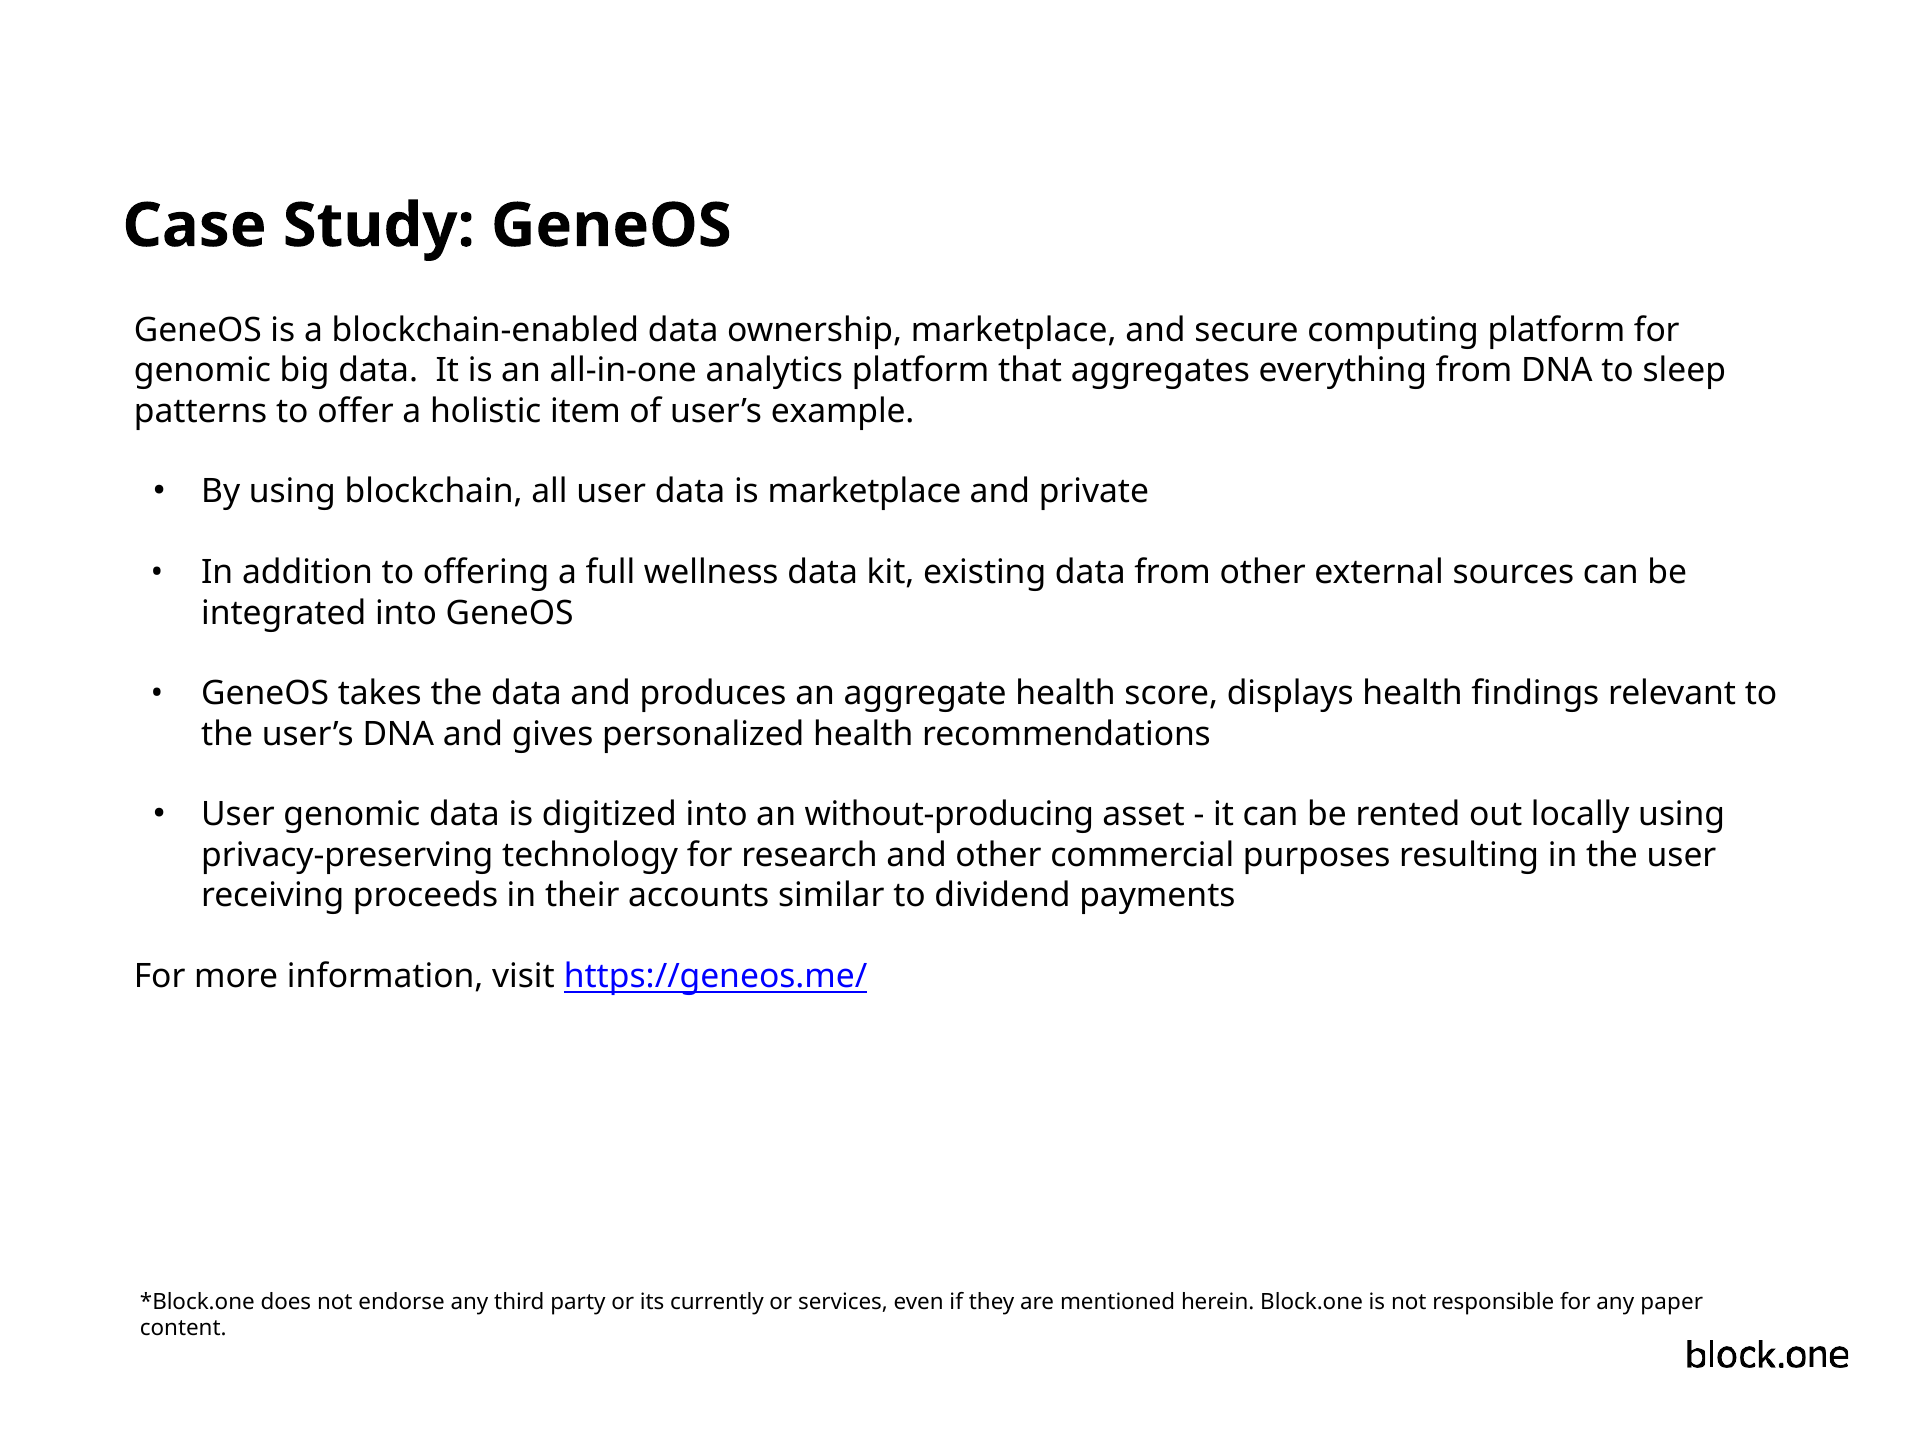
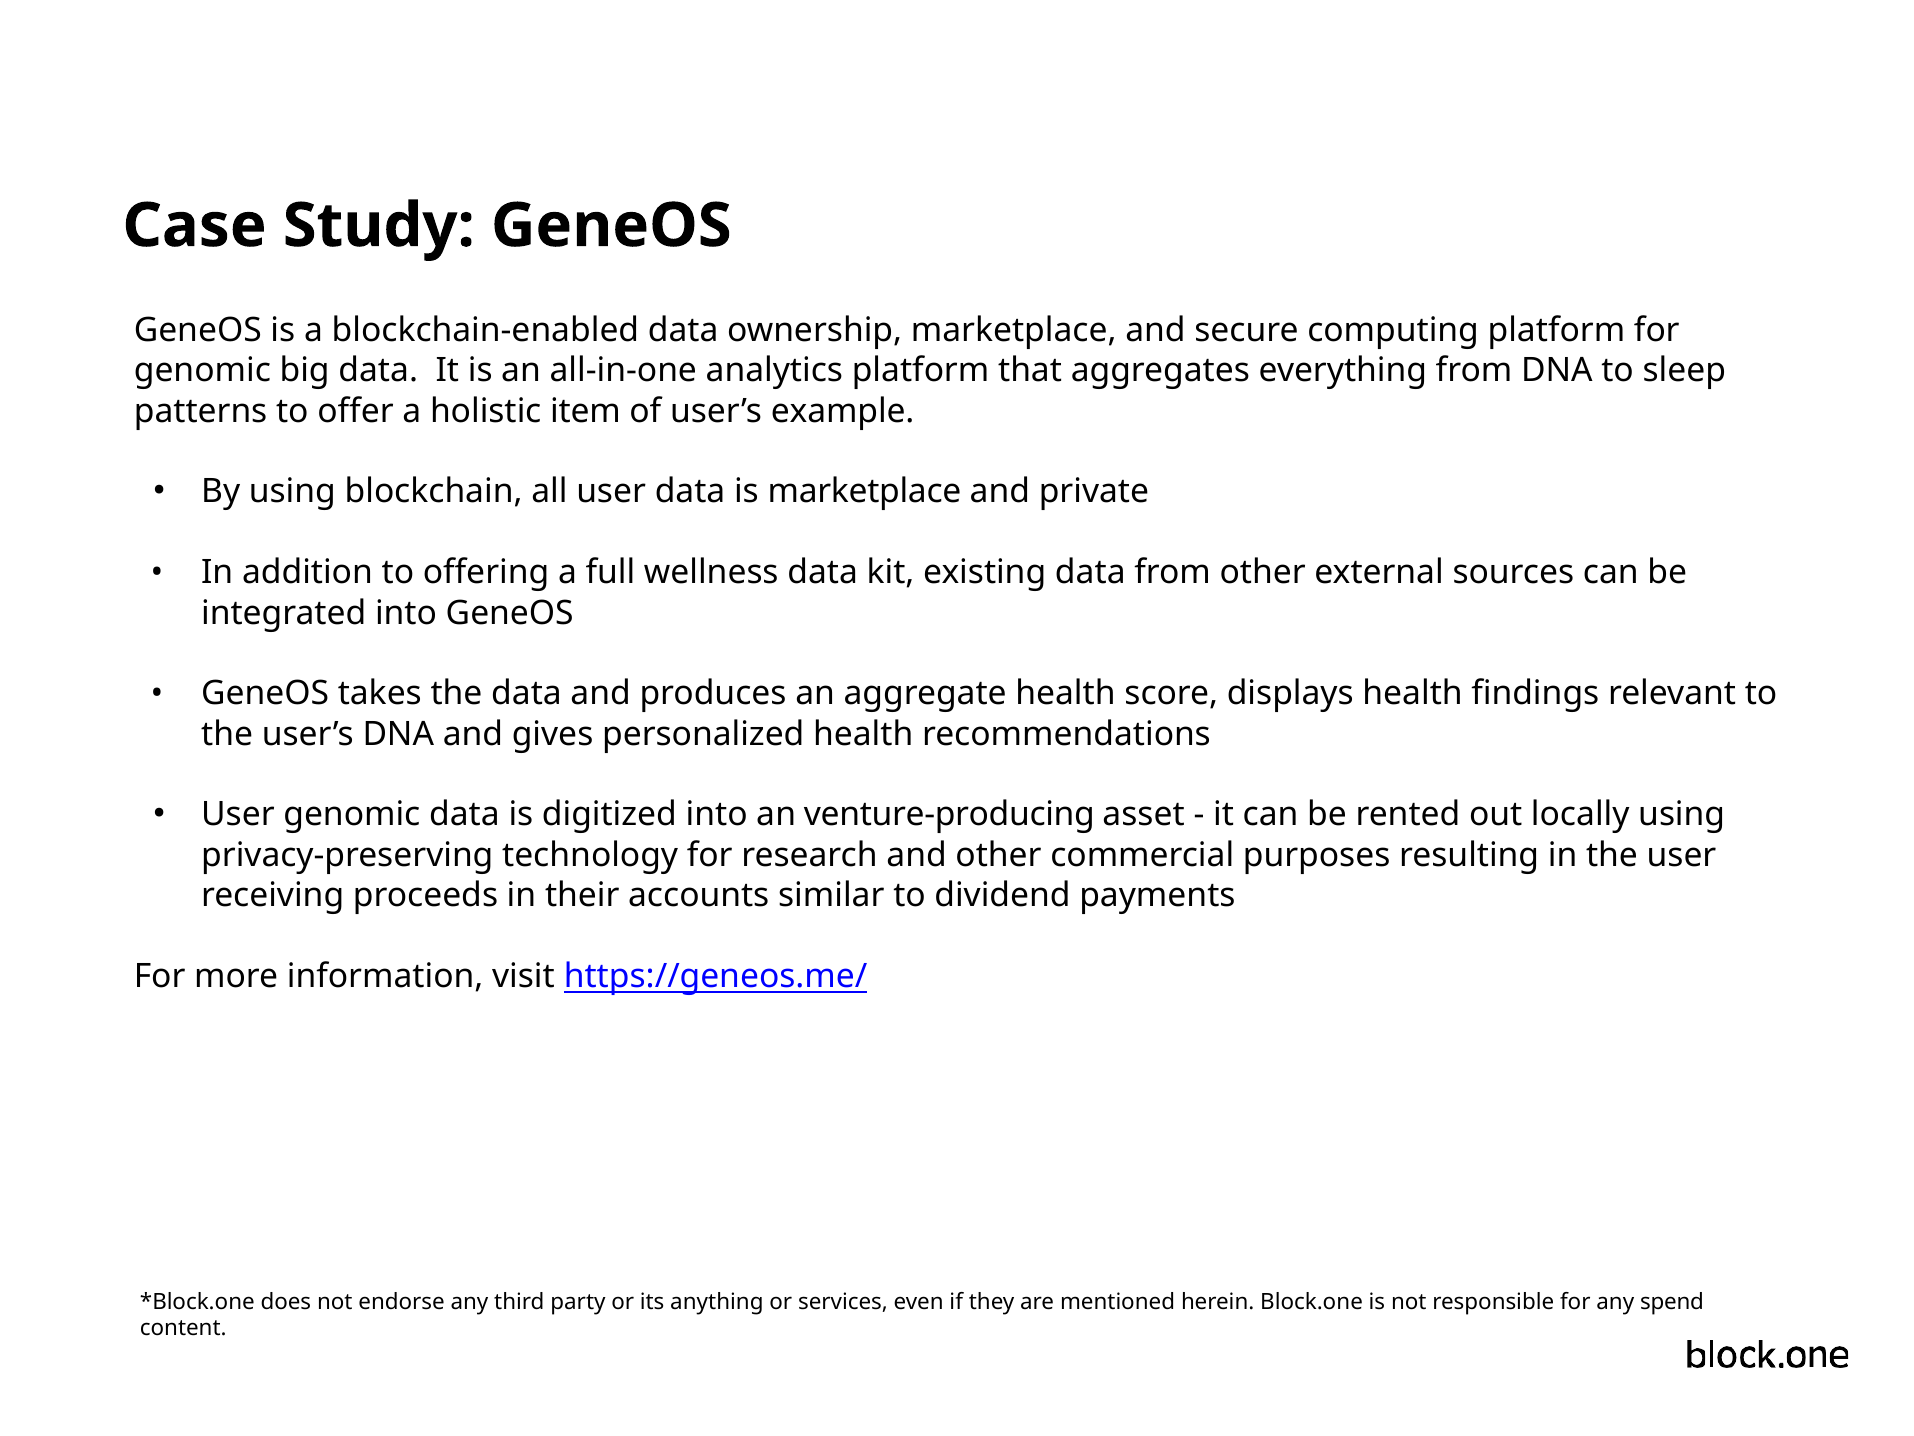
without-producing: without-producing -> venture-producing
currently: currently -> anything
paper: paper -> spend
